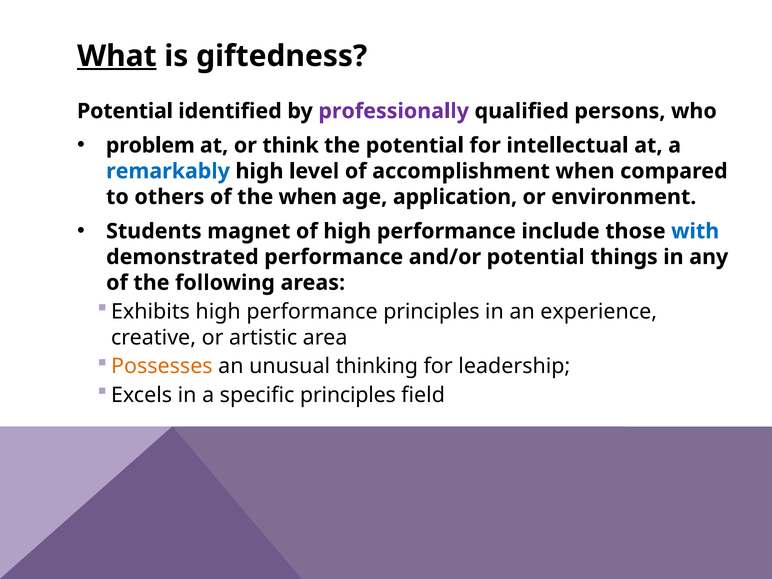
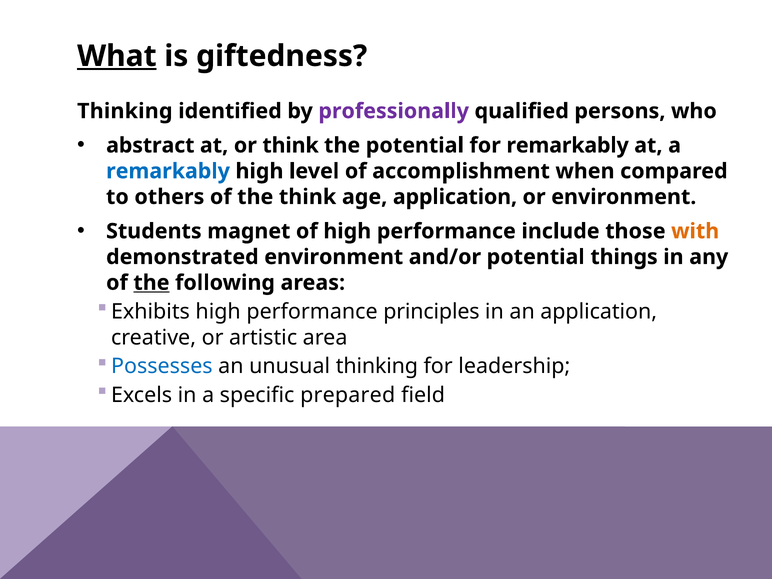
Potential at (125, 111): Potential -> Thinking
problem: problem -> abstract
for intellectual: intellectual -> remarkably
the when: when -> think
with colour: blue -> orange
demonstrated performance: performance -> environment
the at (151, 283) underline: none -> present
an experience: experience -> application
Possesses colour: orange -> blue
specific principles: principles -> prepared
